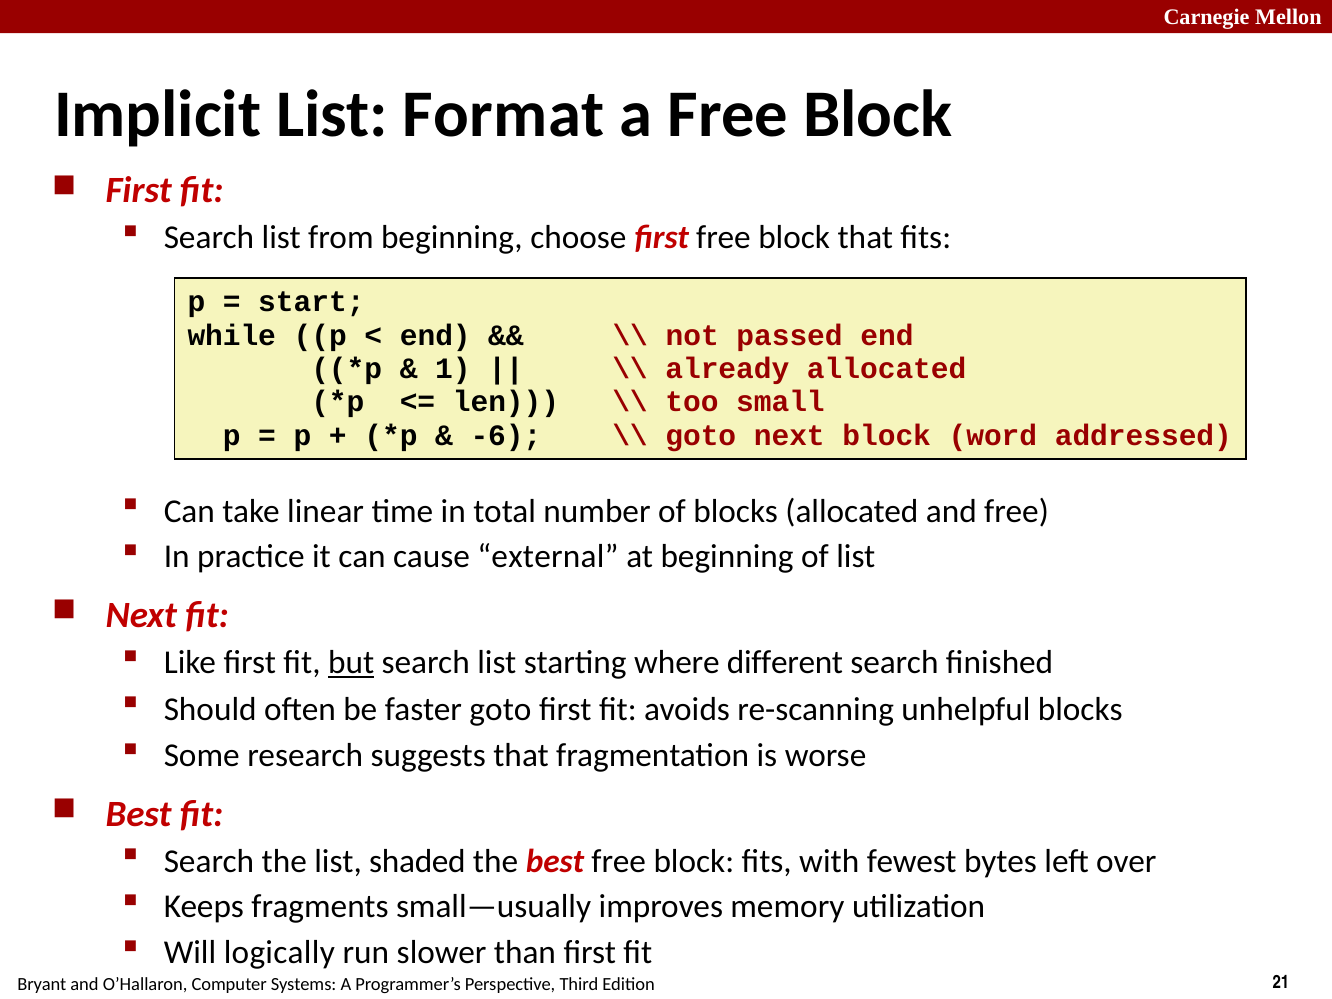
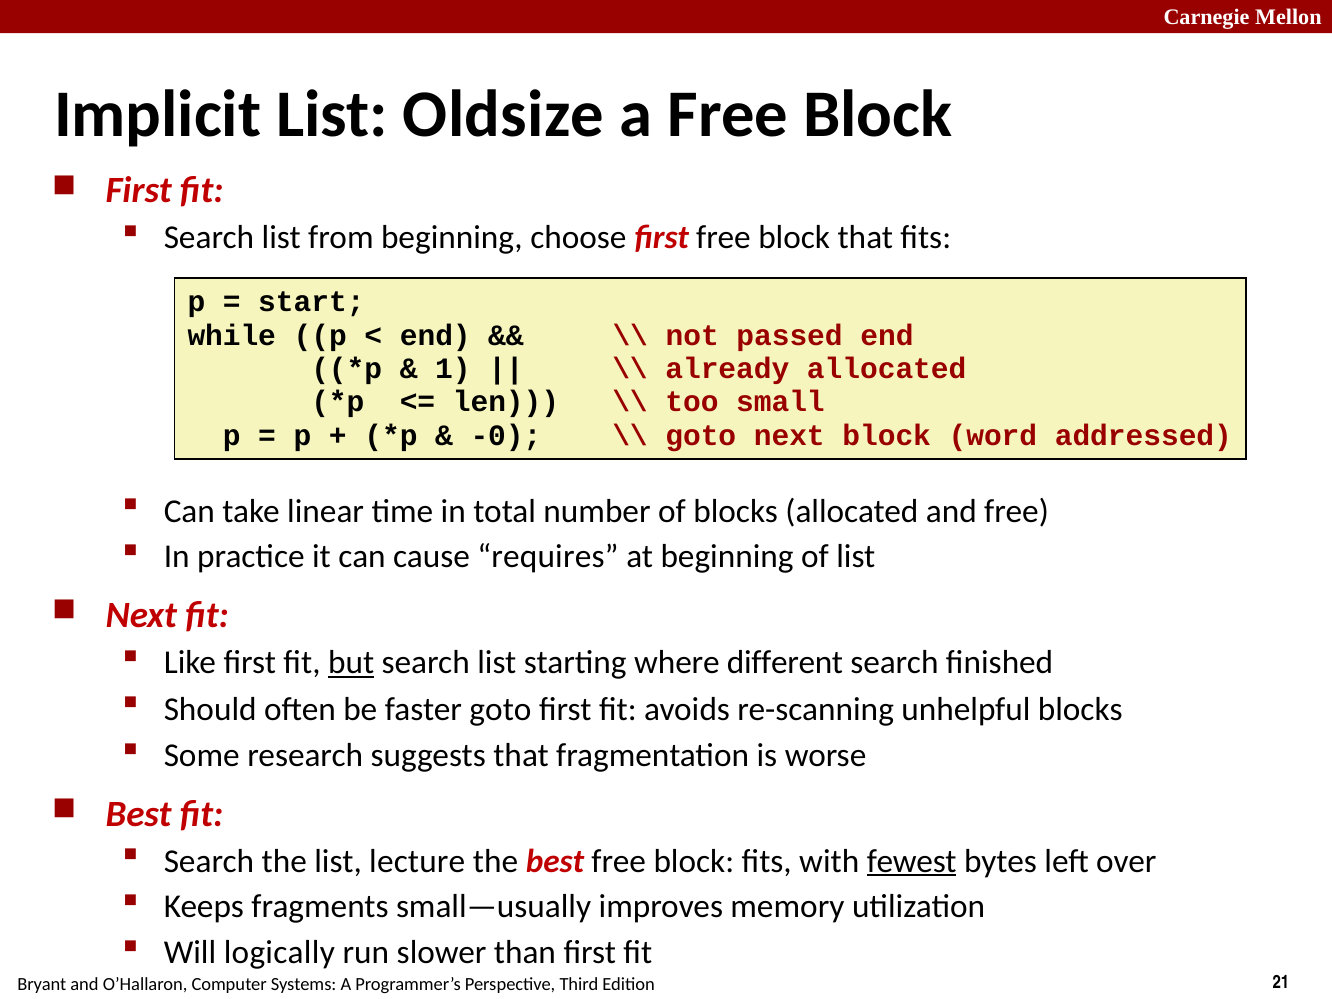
Format: Format -> Oldsize
-6: -6 -> -0
external: external -> requires
shaded: shaded -> lecture
fewest underline: none -> present
